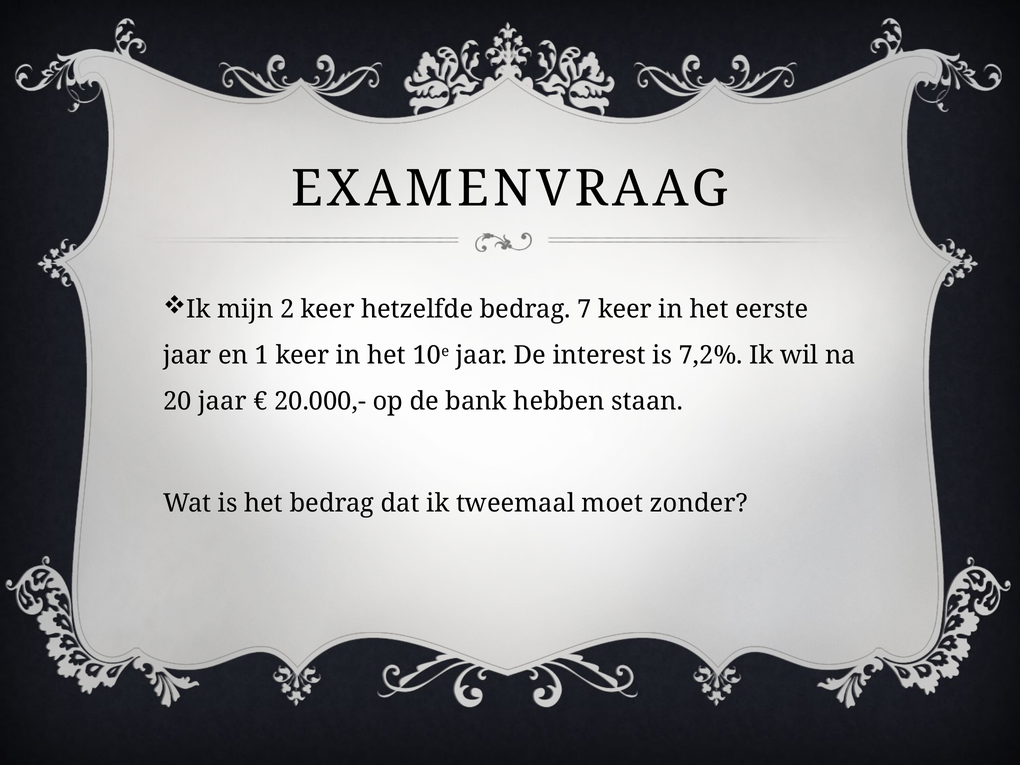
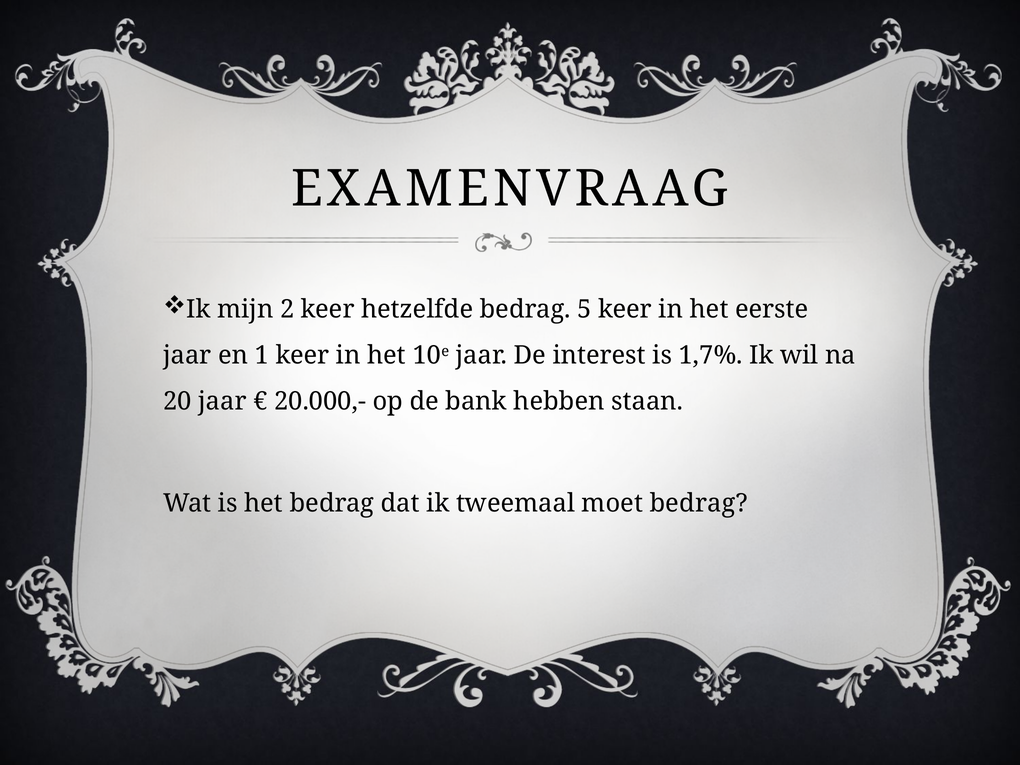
7: 7 -> 5
7,2%: 7,2% -> 1,7%
moet zonder: zonder -> bedrag
